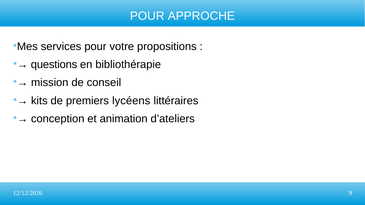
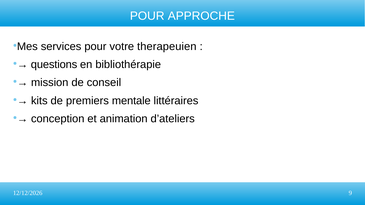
propositions: propositions -> therapeuien
lycéens: lycéens -> mentale
